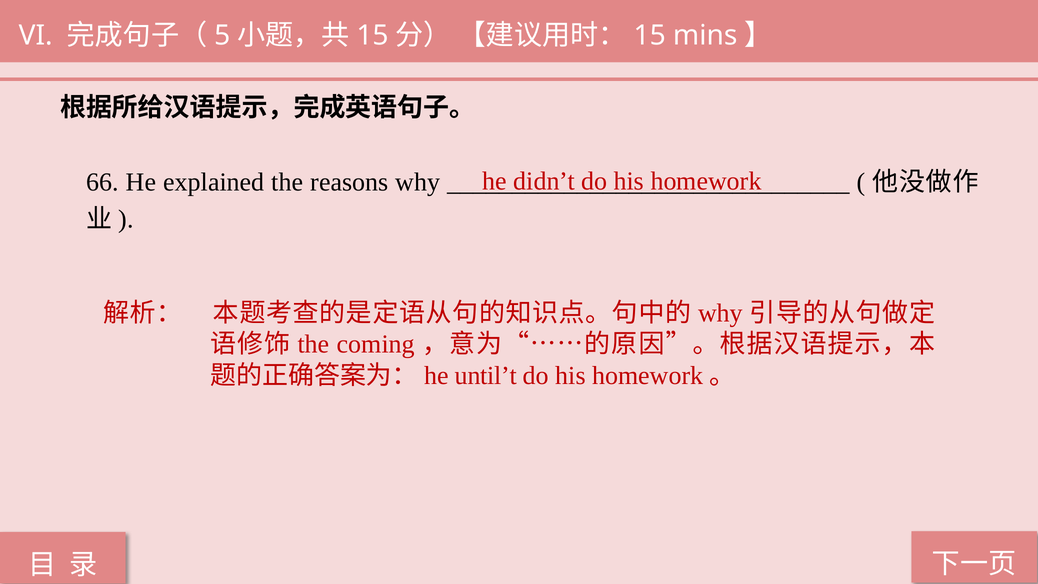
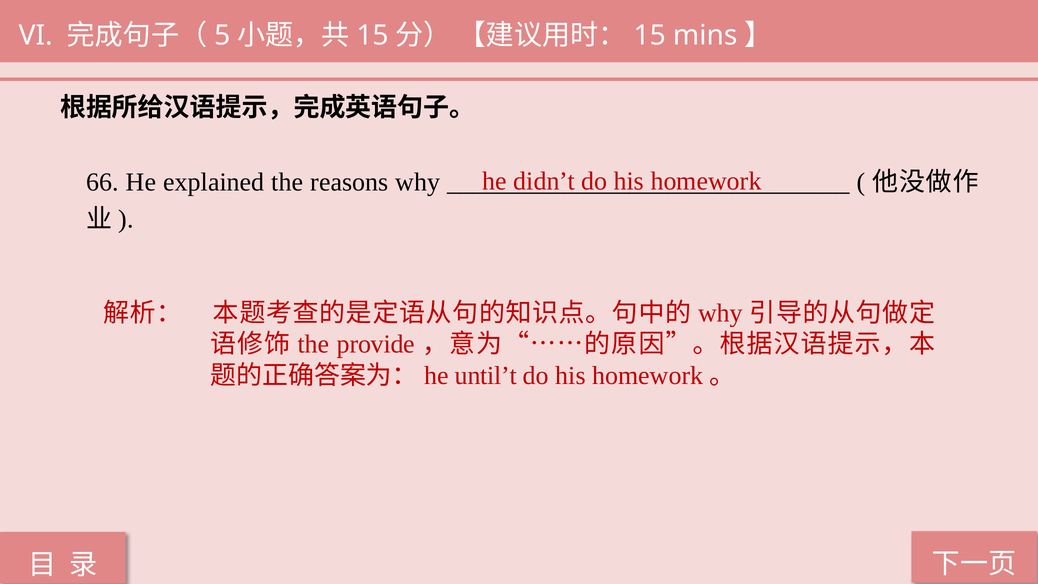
coming: coming -> provide
